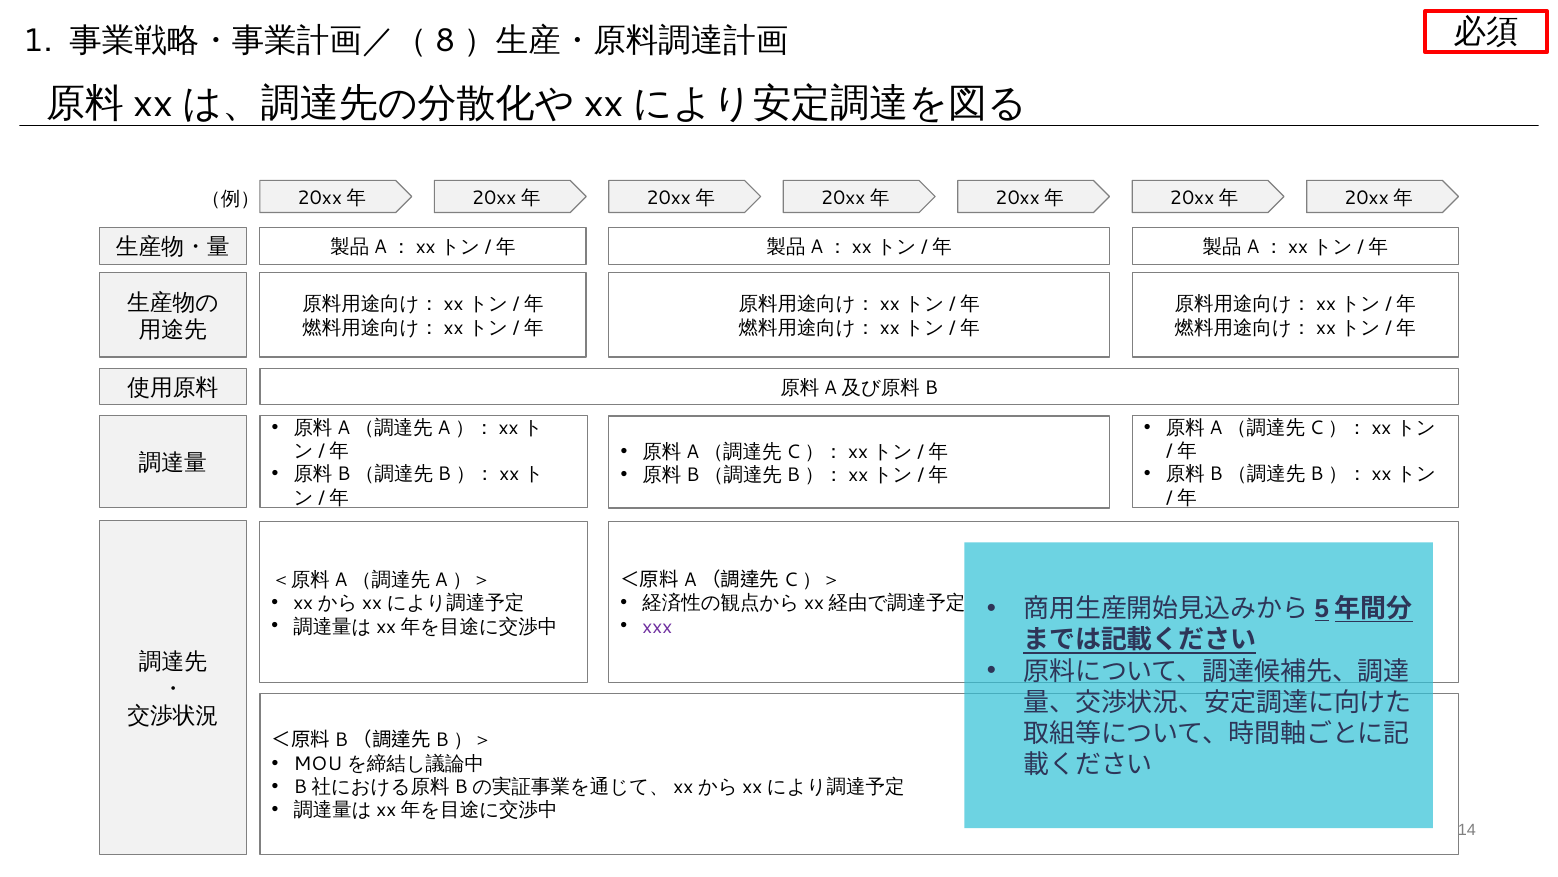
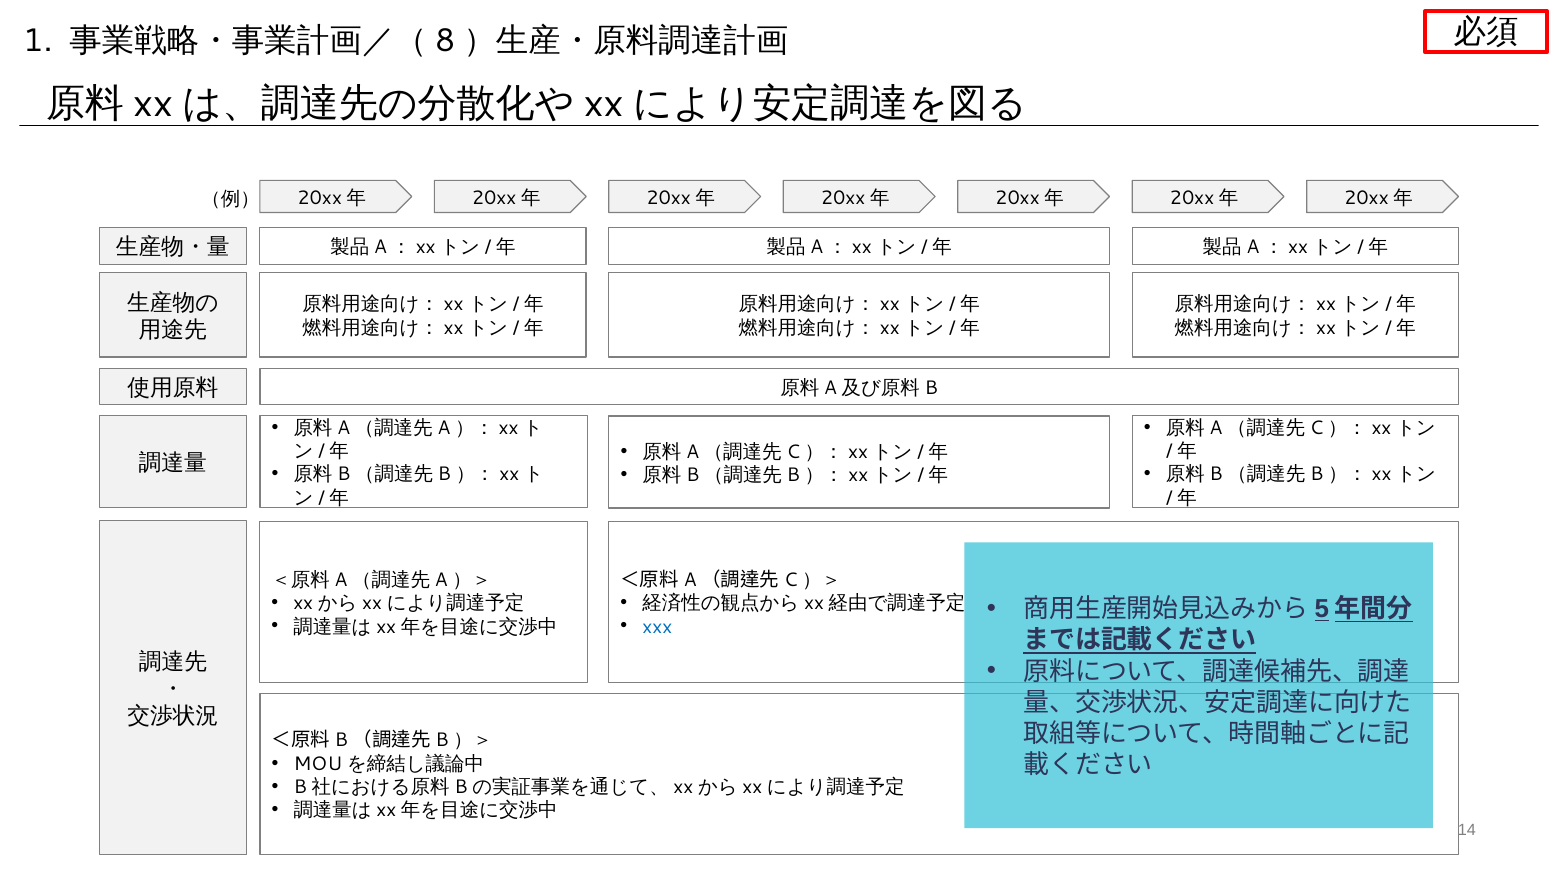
xxx colour: purple -> blue
